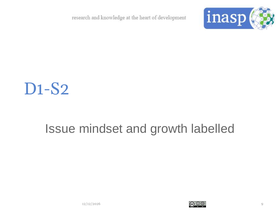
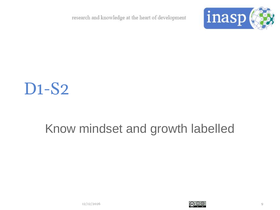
Issue: Issue -> Know
